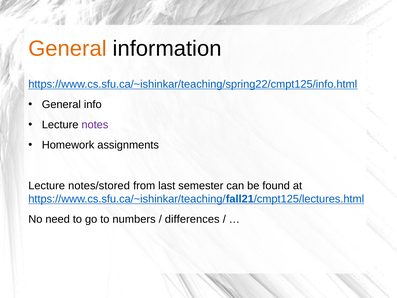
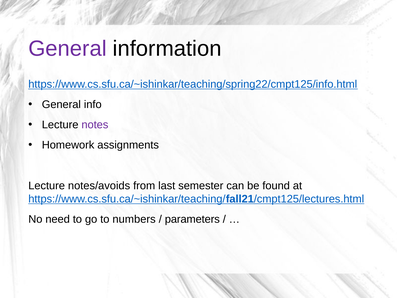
General at (67, 49) colour: orange -> purple
notes/stored: notes/stored -> notes/avoids
differences: differences -> parameters
